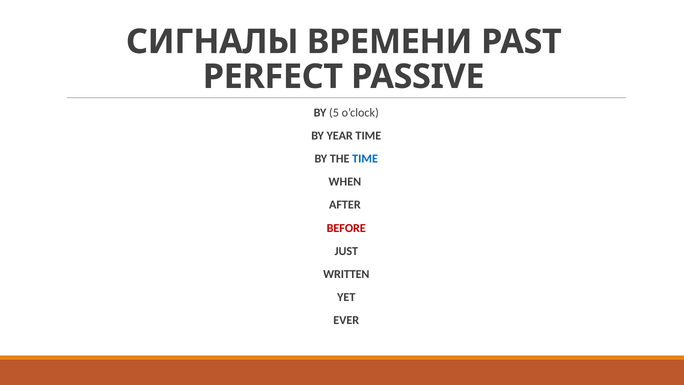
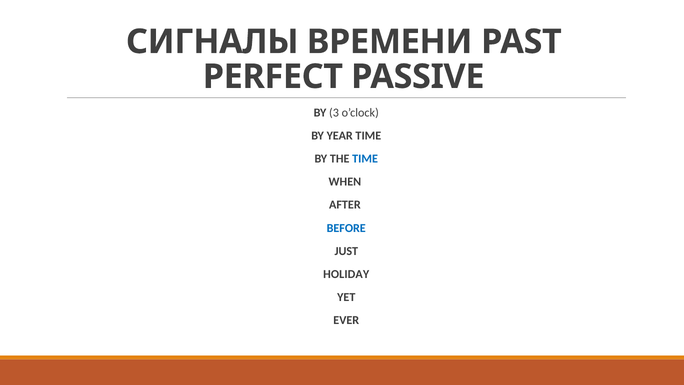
5: 5 -> 3
BEFORE colour: red -> blue
WRITTEN: WRITTEN -> HOLIDAY
